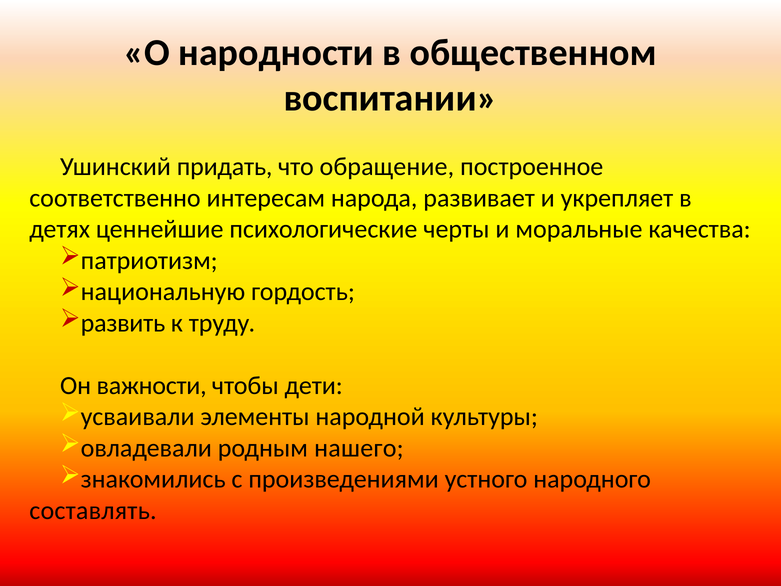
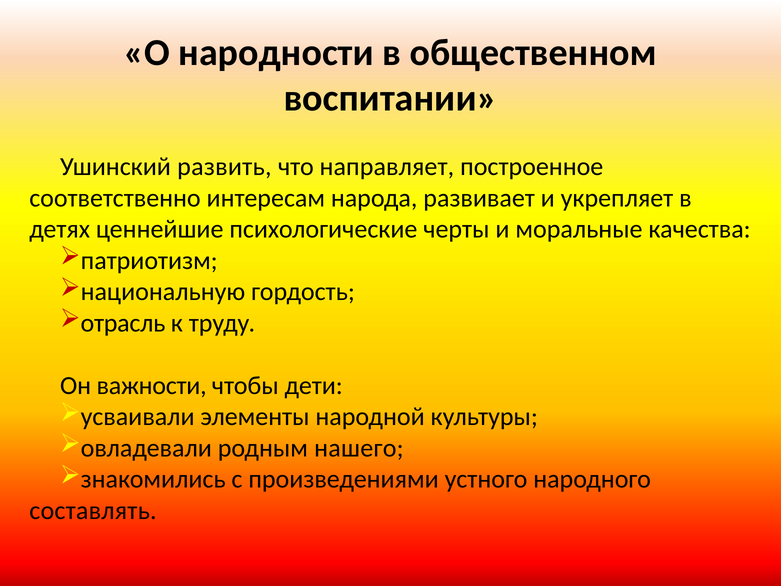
придать: придать -> развить
обращение: обращение -> направляет
развить: развить -> отрасль
